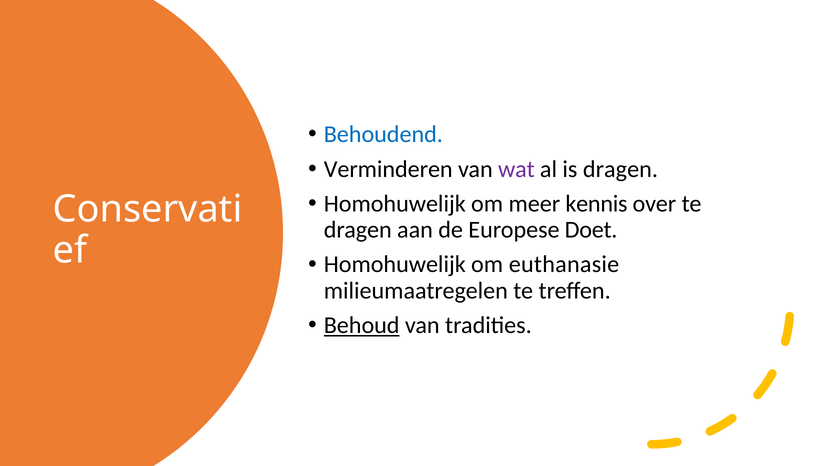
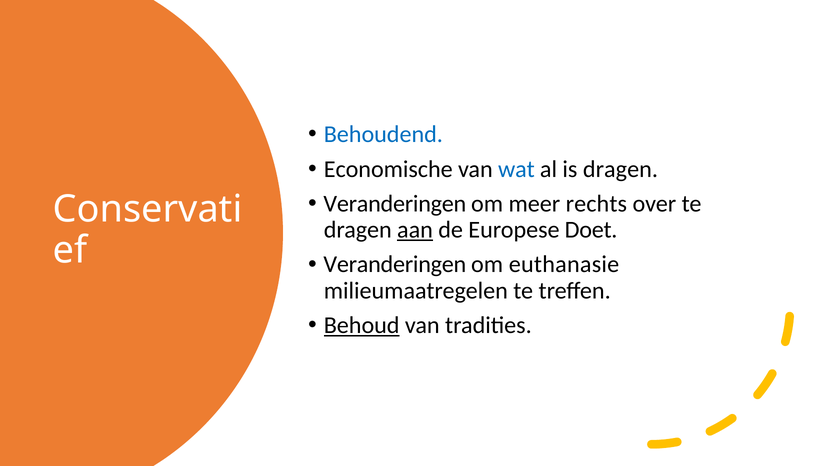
Verminderen: Verminderen -> Economische
wat colour: purple -> blue
Homohuwelijk at (395, 204): Homohuwelijk -> Veranderingen
kennis: kennis -> rechts
aan underline: none -> present
Homohuwelijk at (395, 264): Homohuwelijk -> Veranderingen
